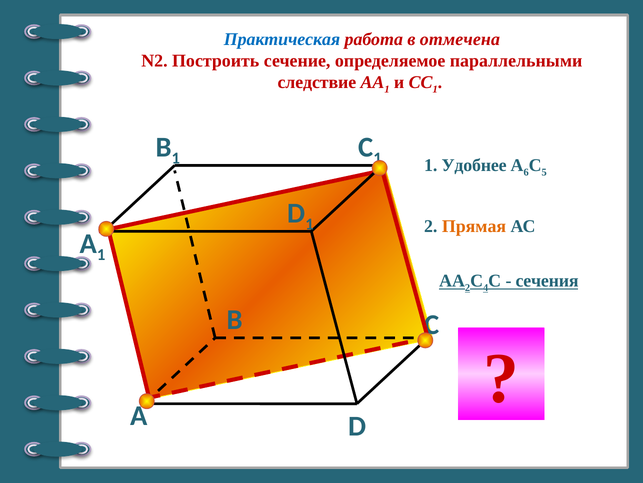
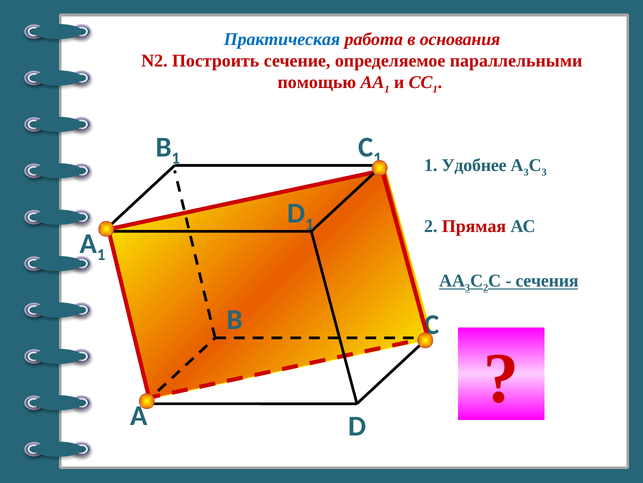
отмечена: отмечена -> основания
следствие: следствие -> помощью
А 6: 6 -> 3
С 5: 5 -> 3
Прямая colour: orange -> red
2 at (468, 287): 2 -> 3
С 4: 4 -> 2
